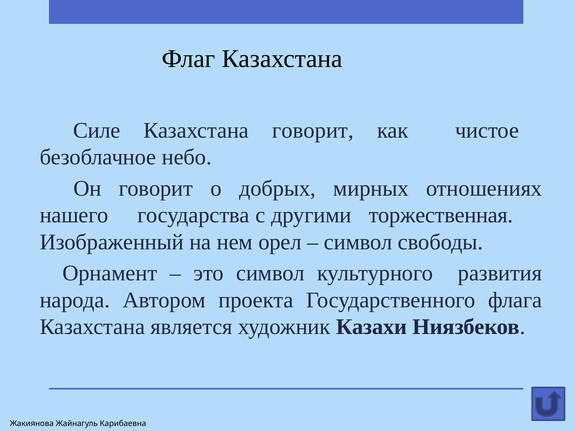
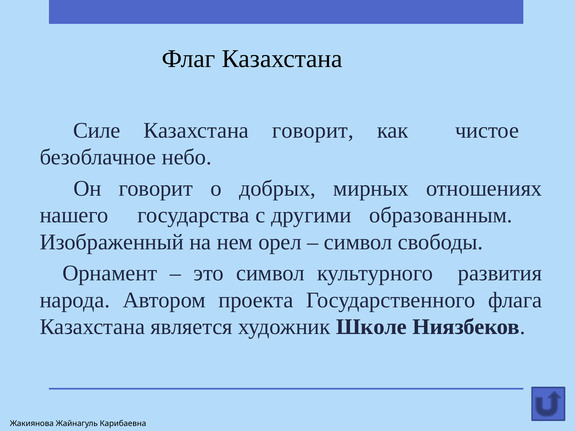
торжественная: торжественная -> образованным
Казахи: Казахи -> Школе
